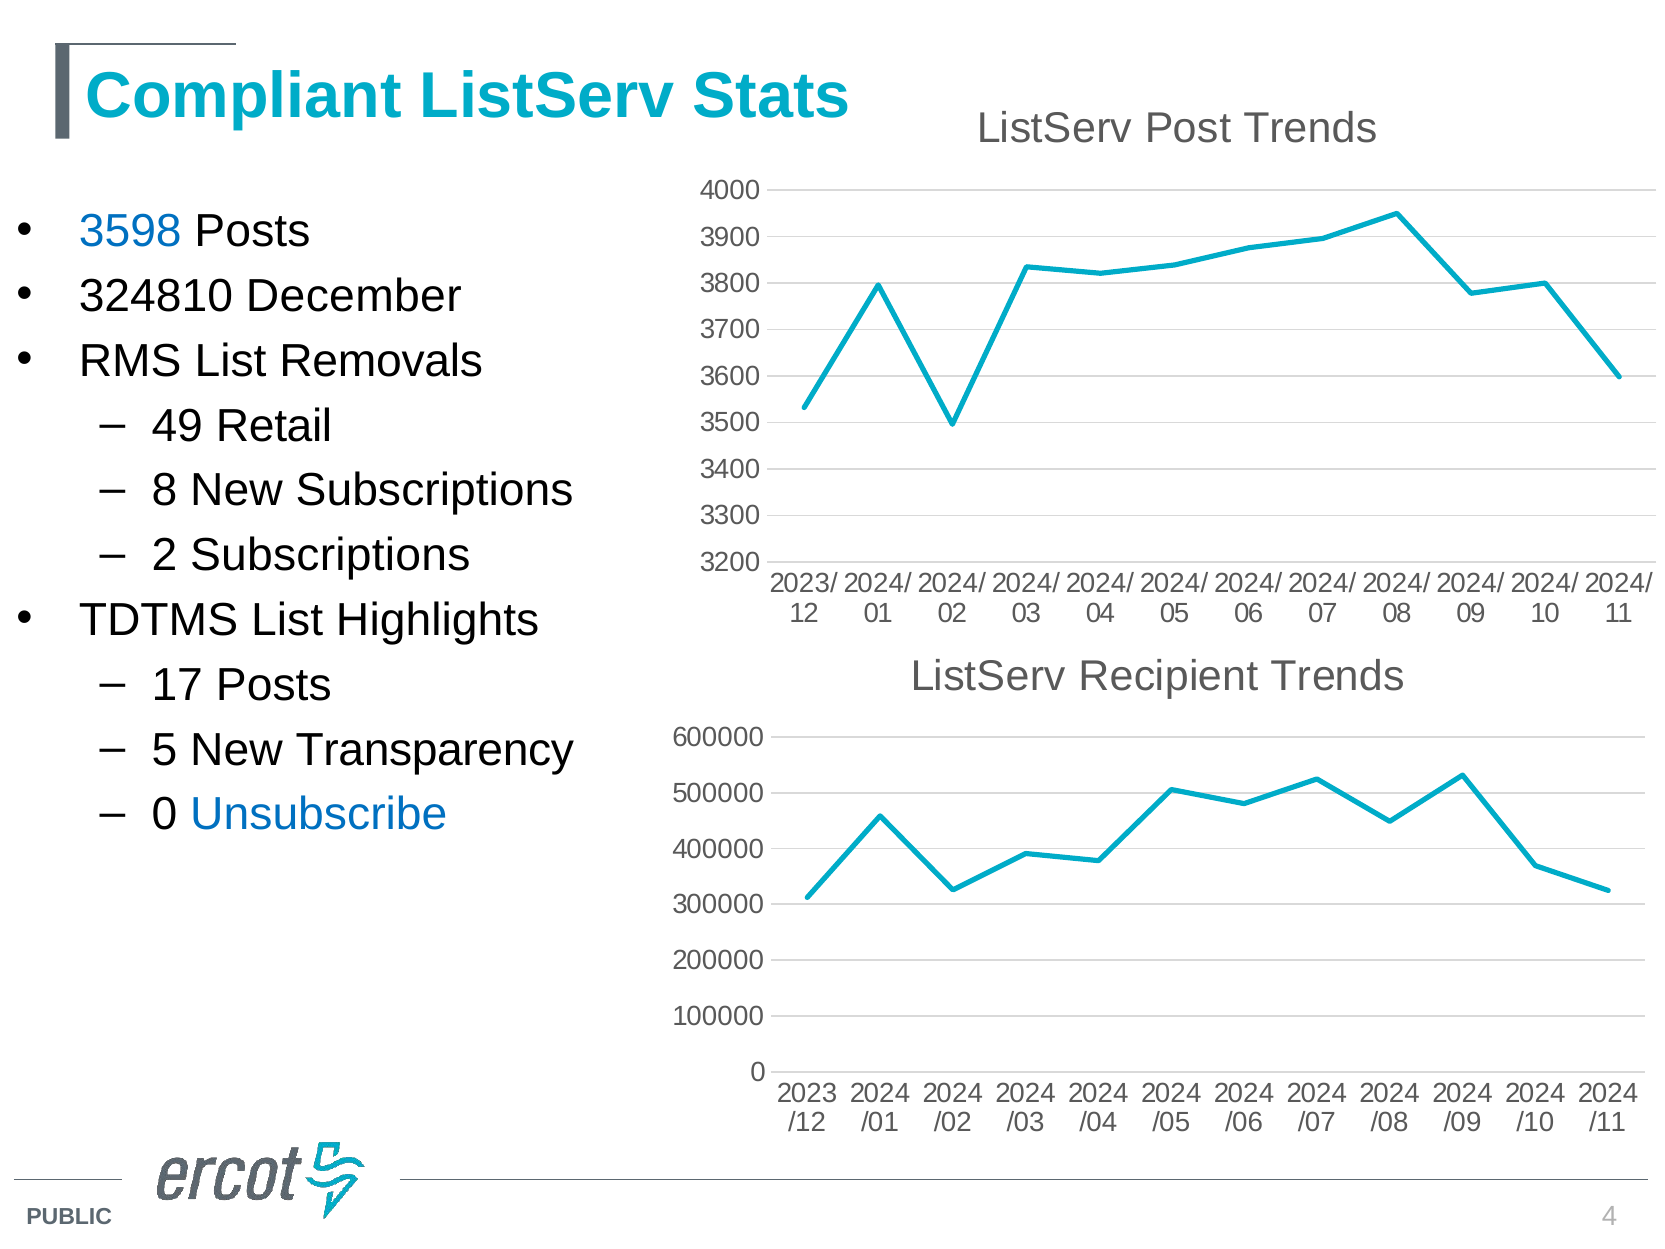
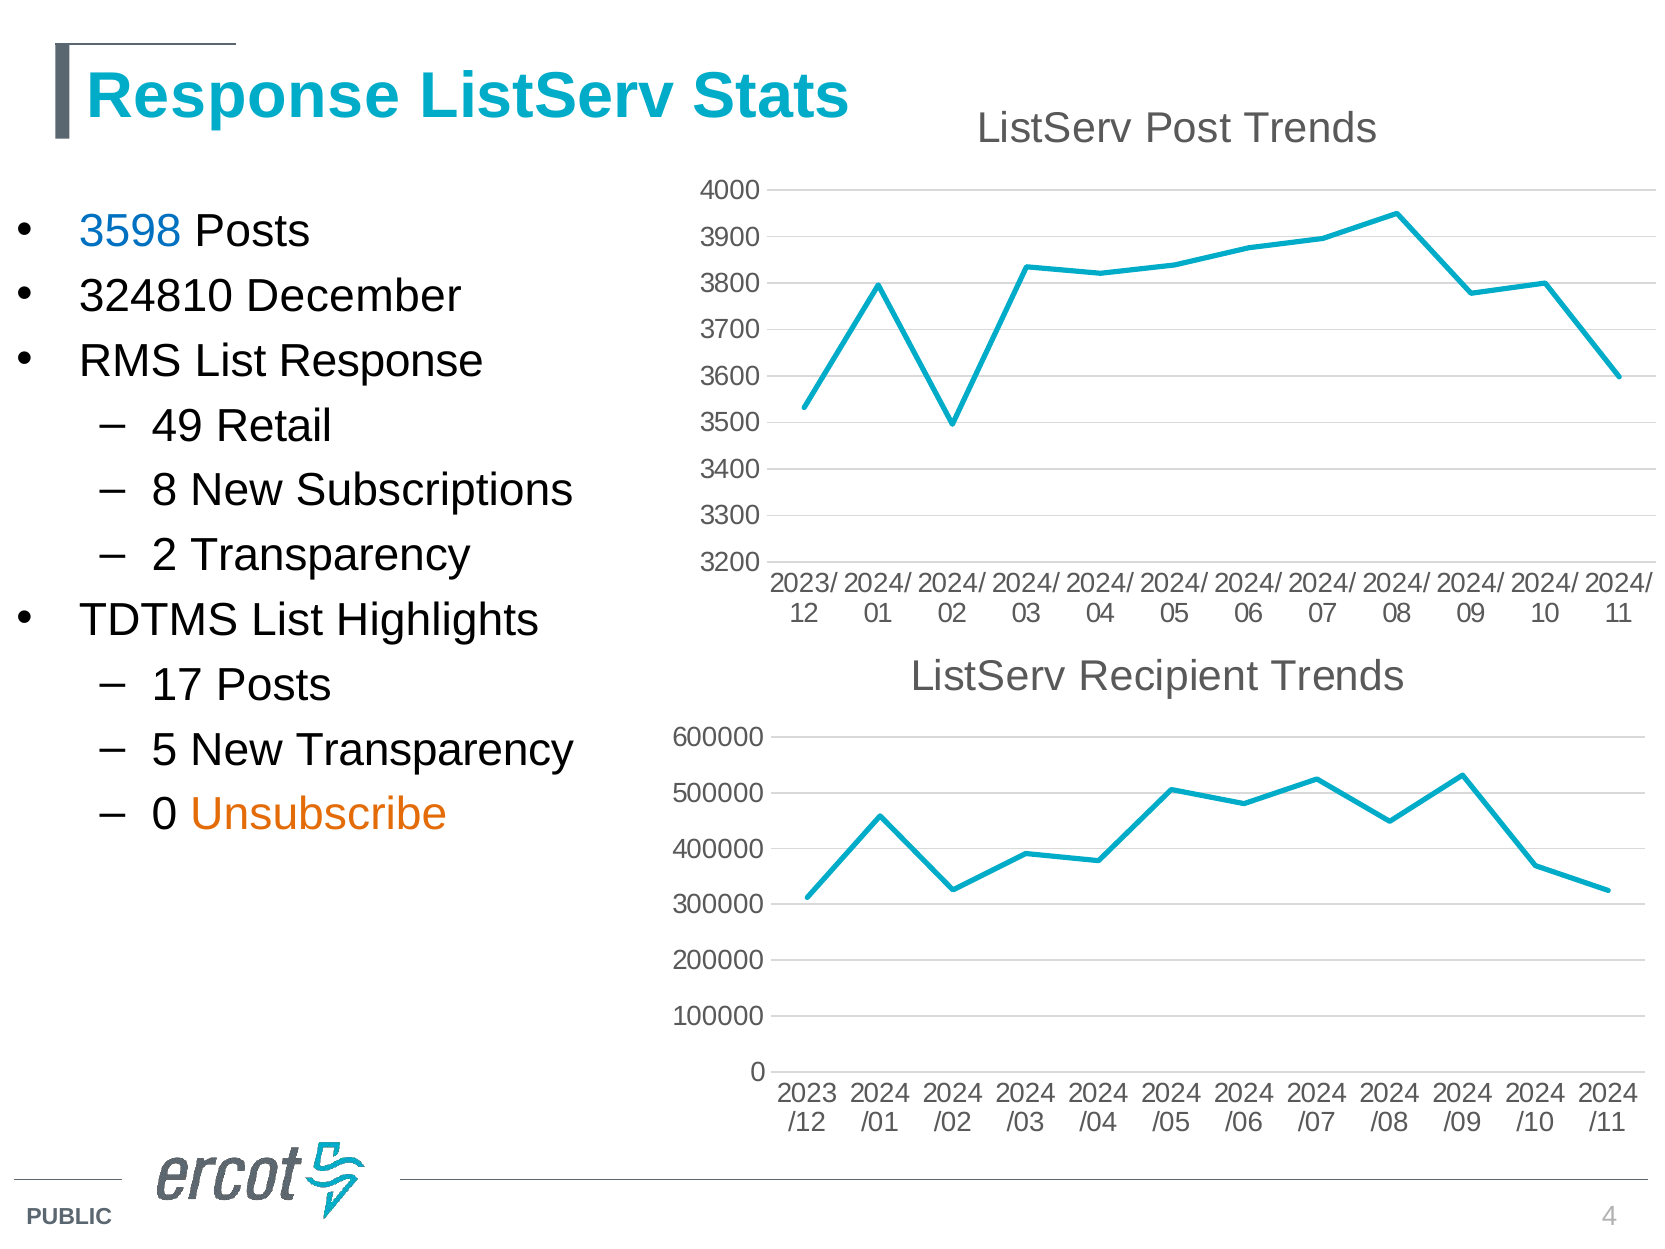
Compliant at (244, 96): Compliant -> Response
List Removals: Removals -> Response
2 Subscriptions: Subscriptions -> Transparency
Unsubscribe colour: blue -> orange
